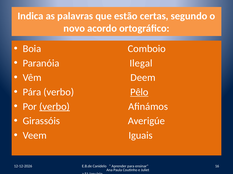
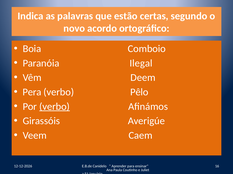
Pára: Pára -> Pera
Pêlo underline: present -> none
Iguais: Iguais -> Caem
